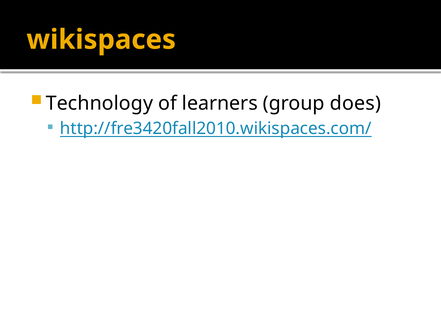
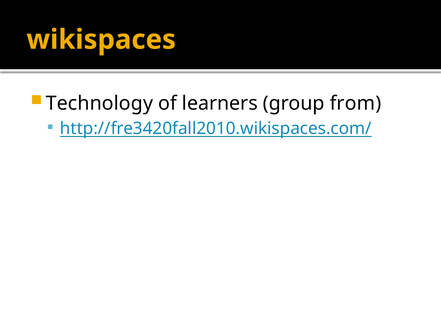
does: does -> from
